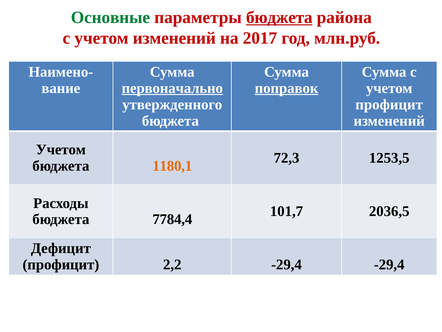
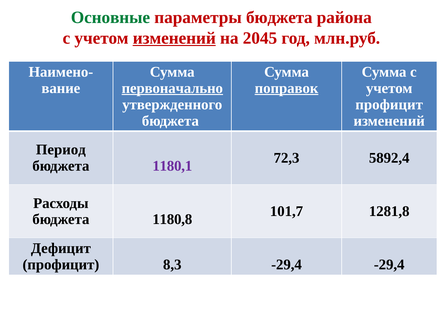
бюджета at (279, 17) underline: present -> none
изменений at (174, 38) underline: none -> present
2017: 2017 -> 2045
Учетом at (61, 150): Учетом -> Период
1253,5: 1253,5 -> 5892,4
1180,1 colour: orange -> purple
2036,5: 2036,5 -> 1281,8
7784,4: 7784,4 -> 1180,8
2,2: 2,2 -> 8,3
